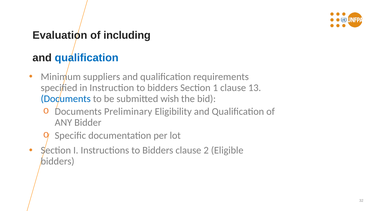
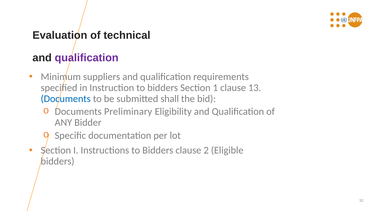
including: including -> technical
qualification at (87, 58) colour: blue -> purple
wish: wish -> shall
